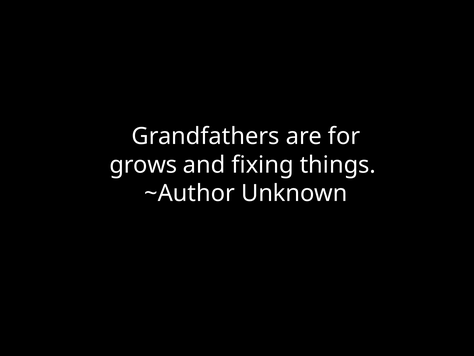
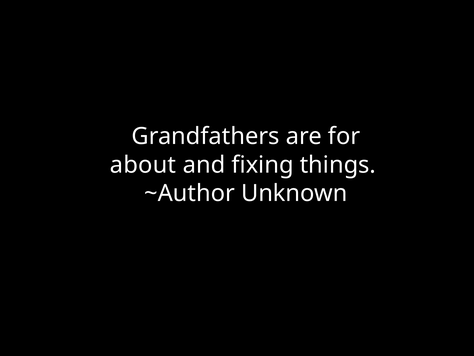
grows: grows -> about
